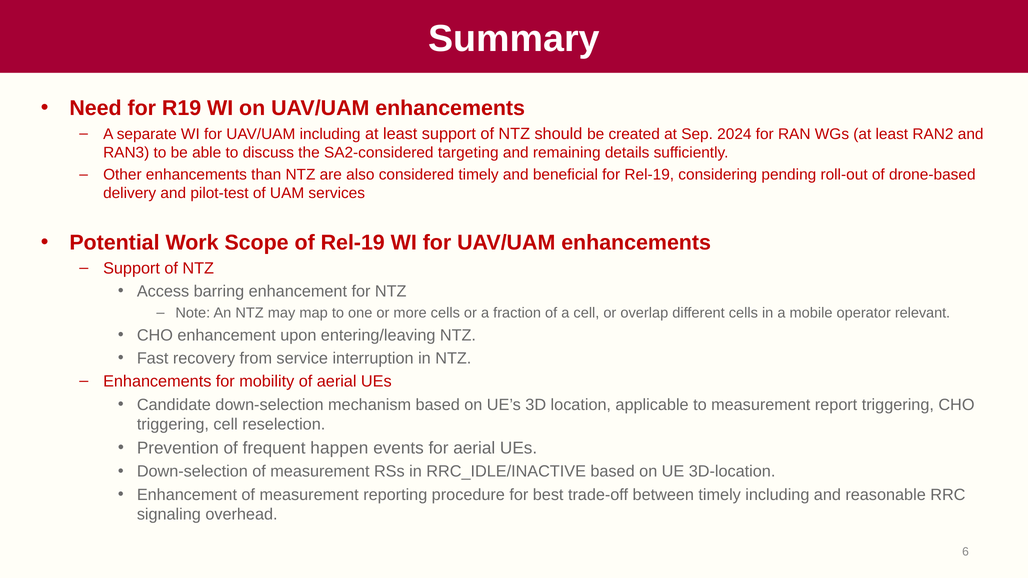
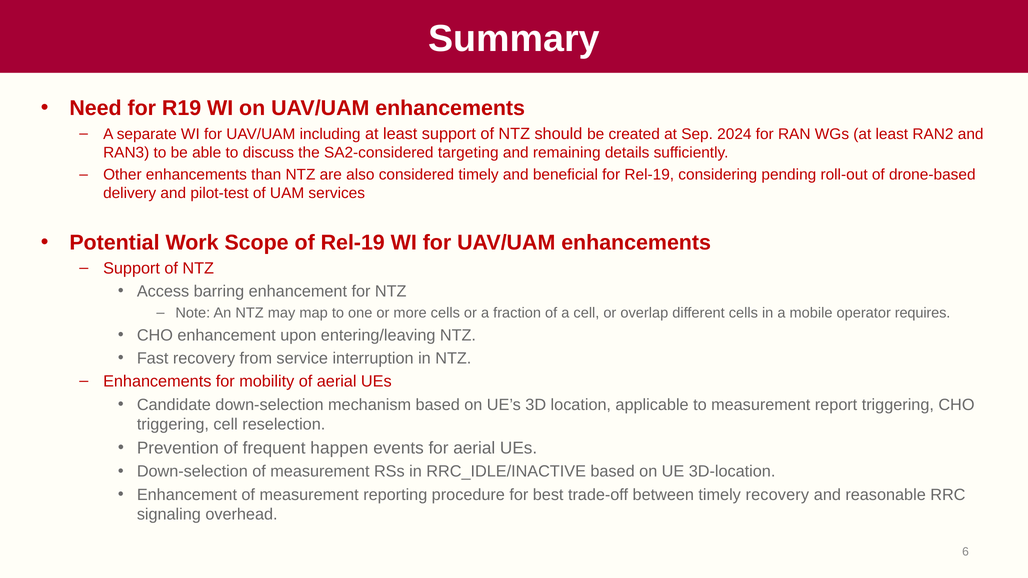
relevant: relevant -> requires
timely including: including -> recovery
